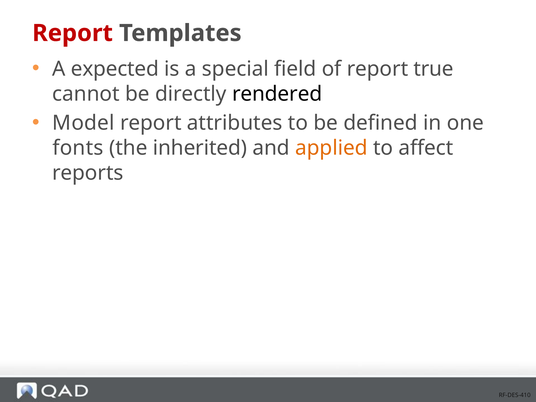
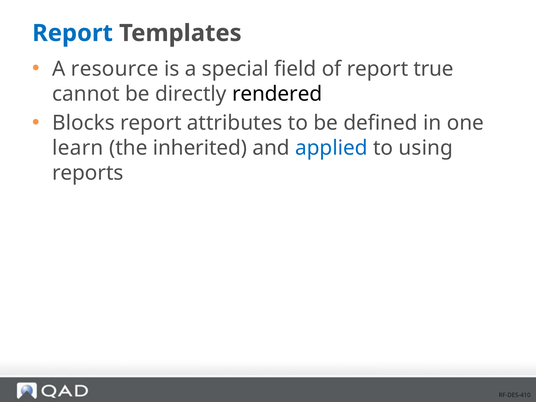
Report at (73, 33) colour: red -> blue
expected: expected -> resource
Model: Model -> Blocks
fonts: fonts -> learn
applied colour: orange -> blue
affect: affect -> using
